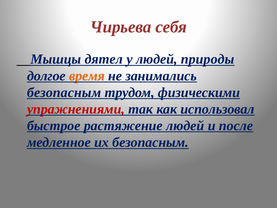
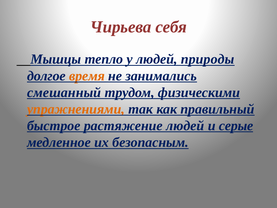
дятел: дятел -> тепло
безопасным at (64, 92): безопасным -> смешанный
упражнениями colour: red -> orange
использовал: использовал -> правильный
после: после -> серые
